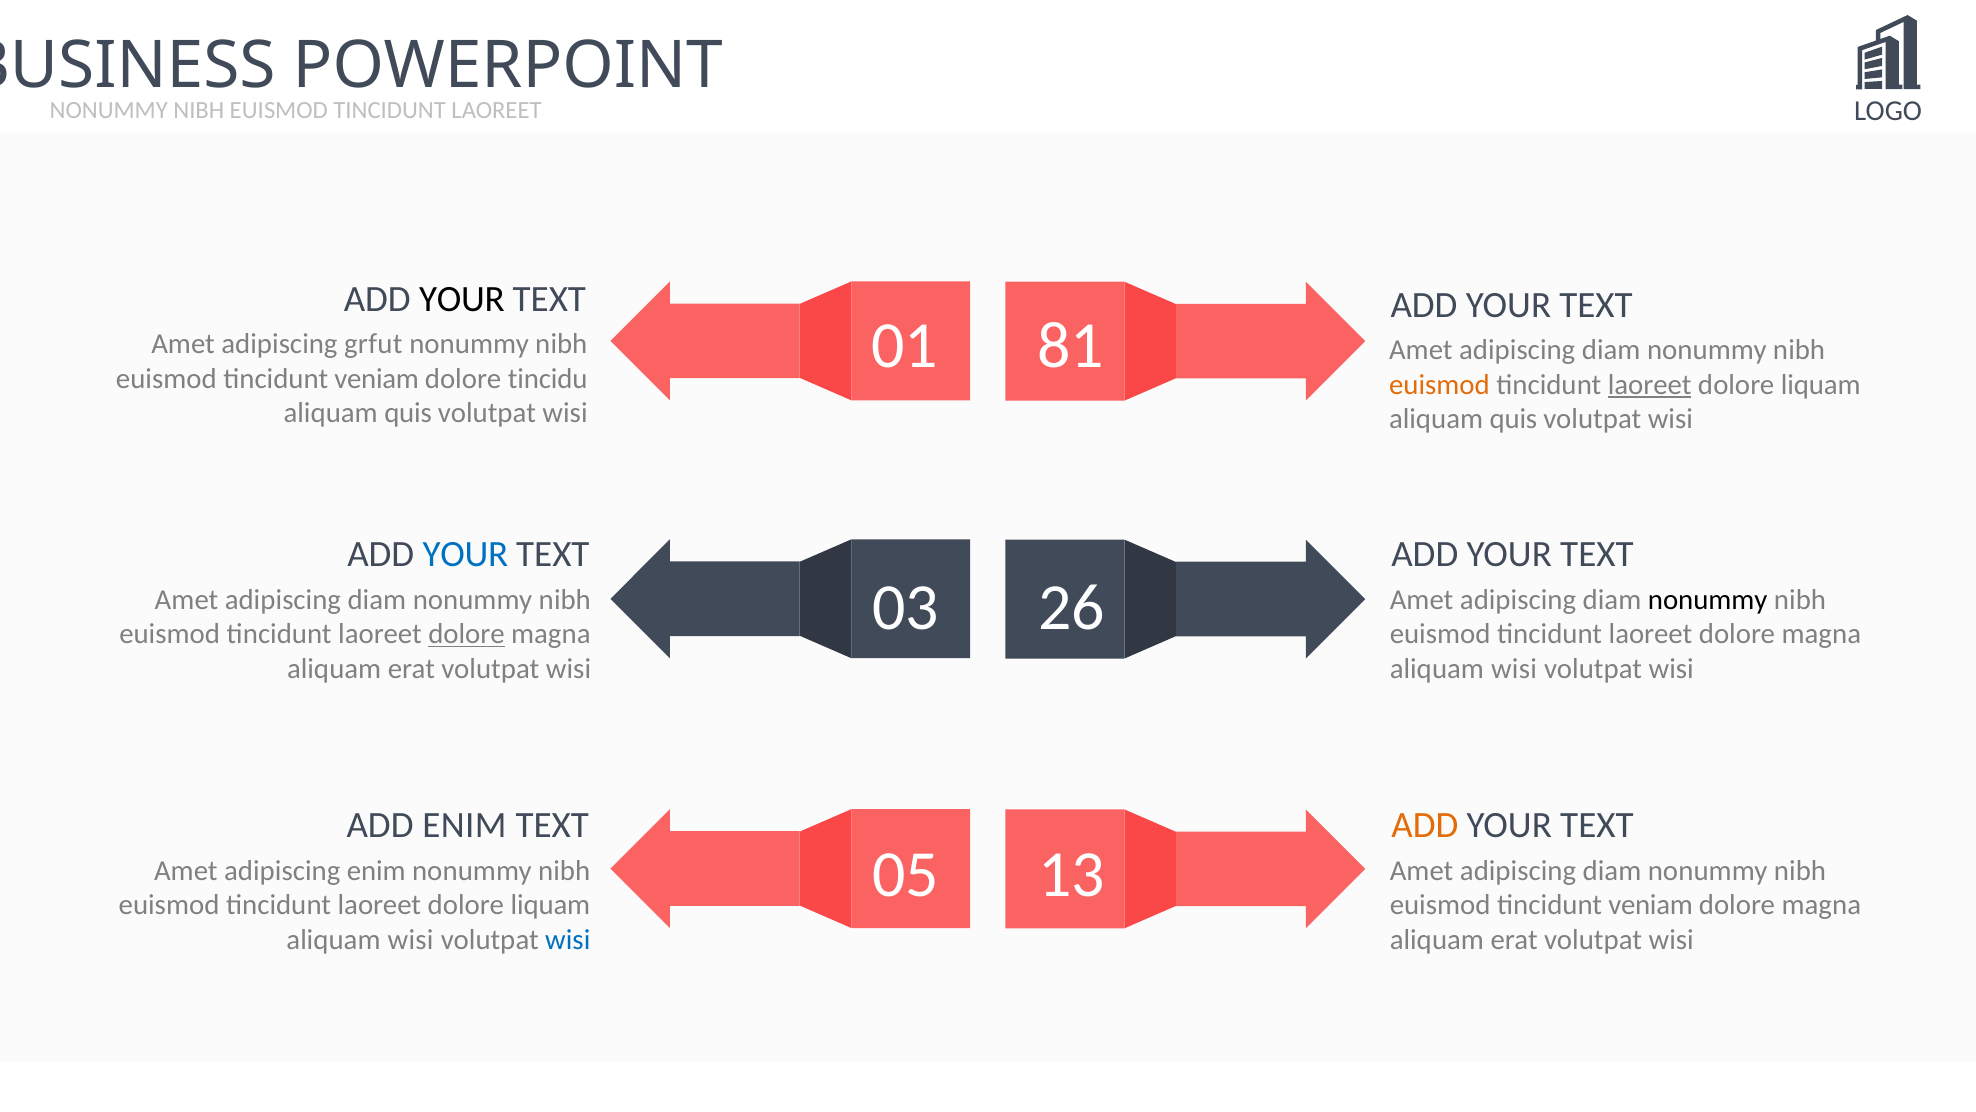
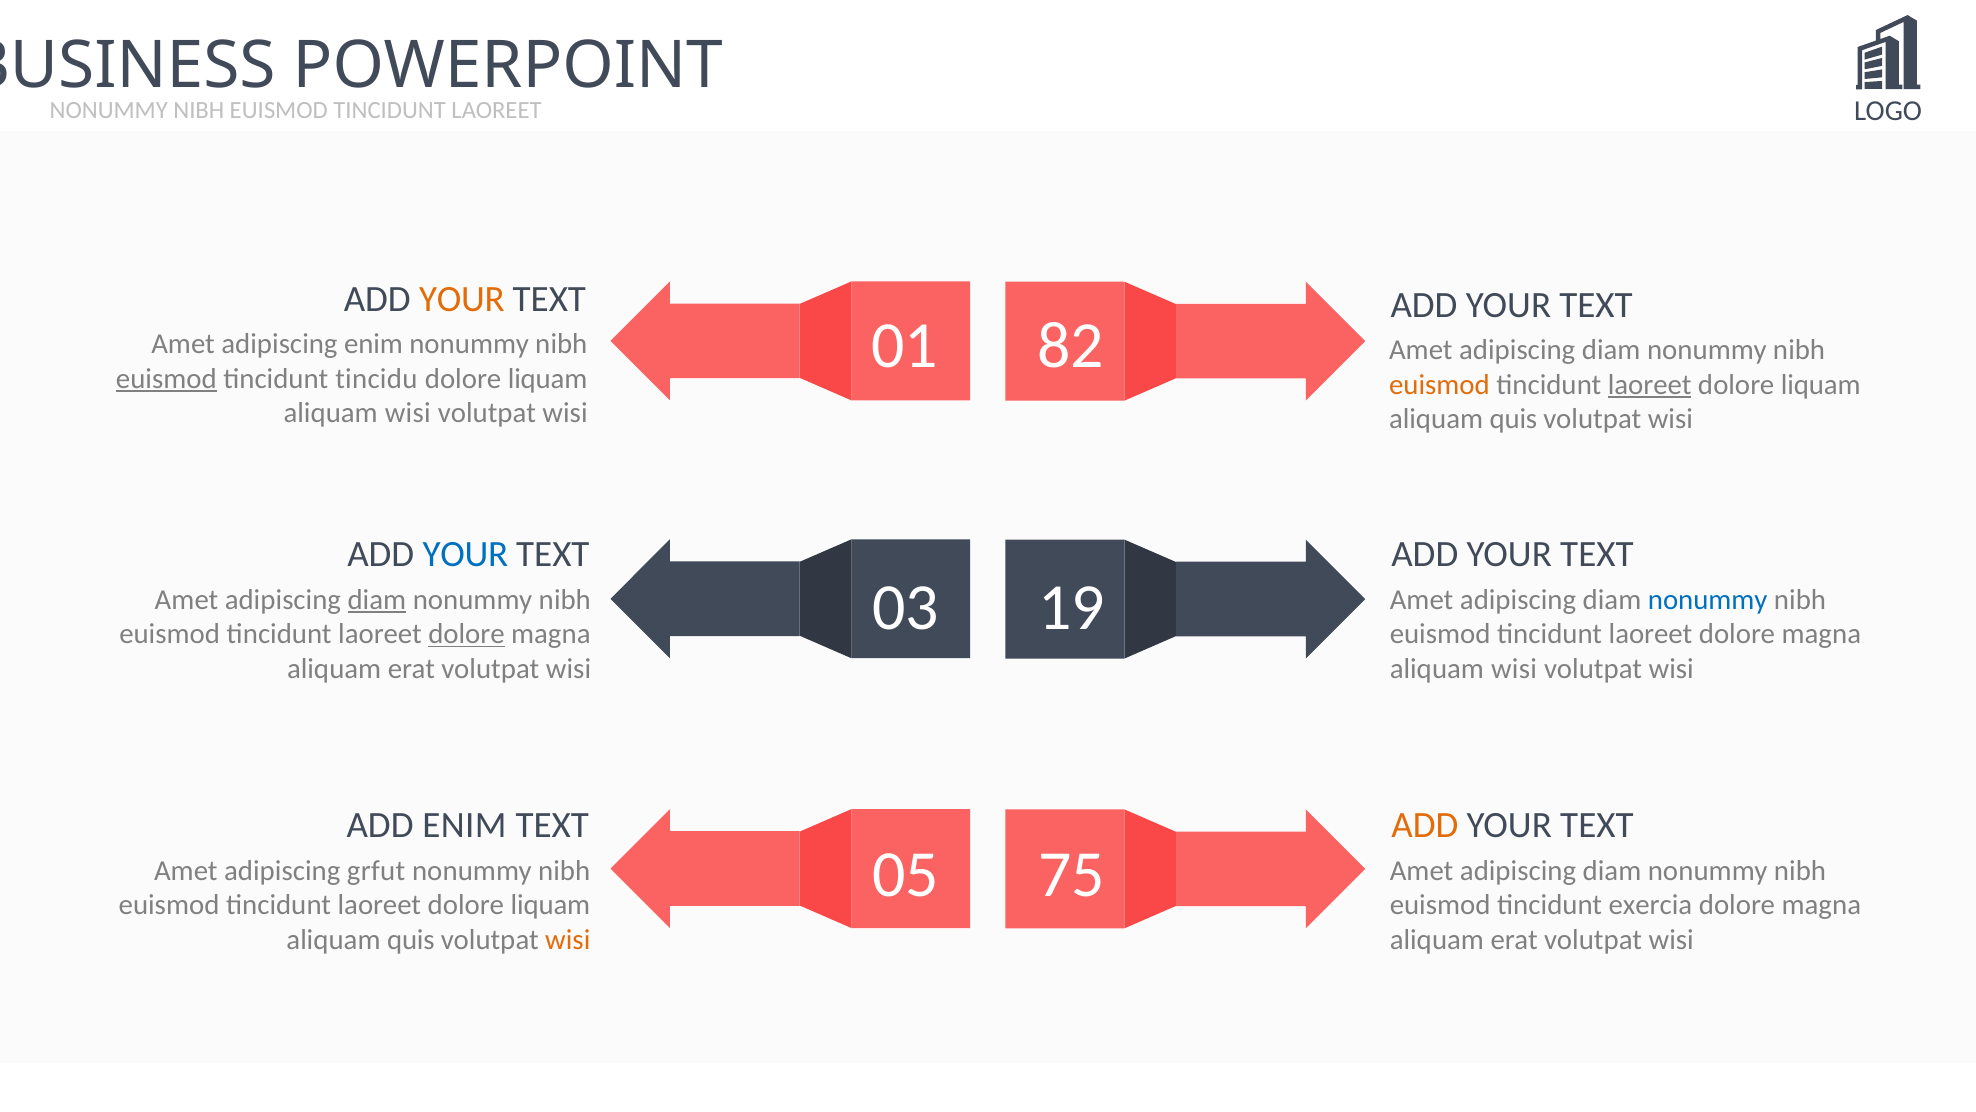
YOUR at (462, 299) colour: black -> orange
81: 81 -> 82
adipiscing grfut: grfut -> enim
euismod at (166, 379) underline: none -> present
veniam at (377, 379): veniam -> tincidu
tincidu at (548, 379): tincidu -> liquam
quis at (408, 413): quis -> wisi
26: 26 -> 19
diam at (377, 599) underline: none -> present
nonummy at (1708, 599) colour: black -> blue
13: 13 -> 75
adipiscing enim: enim -> grfut
veniam at (1651, 905): veniam -> exercia
wisi at (411, 939): wisi -> quis
wisi at (568, 939) colour: blue -> orange
